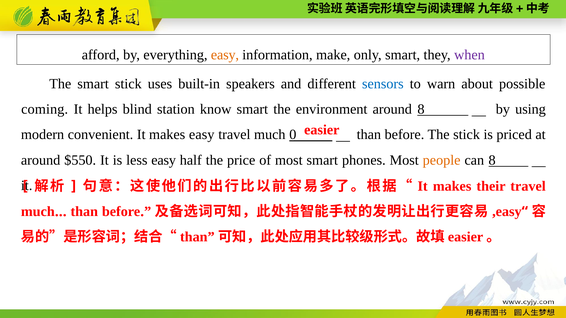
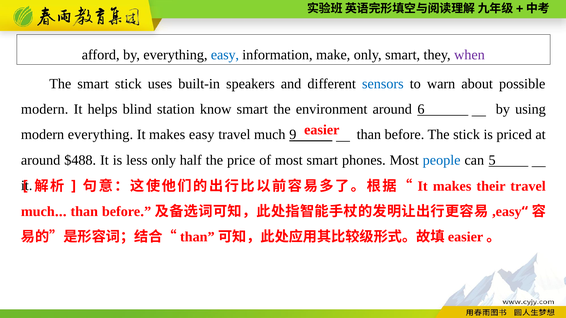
easy at (225, 55) colour: orange -> blue
coming at (45, 109): coming -> modern
around 8: 8 -> 6
modern convenient: convenient -> everything
0: 0 -> 9
$550: $550 -> $488
less easy: easy -> only
people colour: orange -> blue
can 8: 8 -> 5
